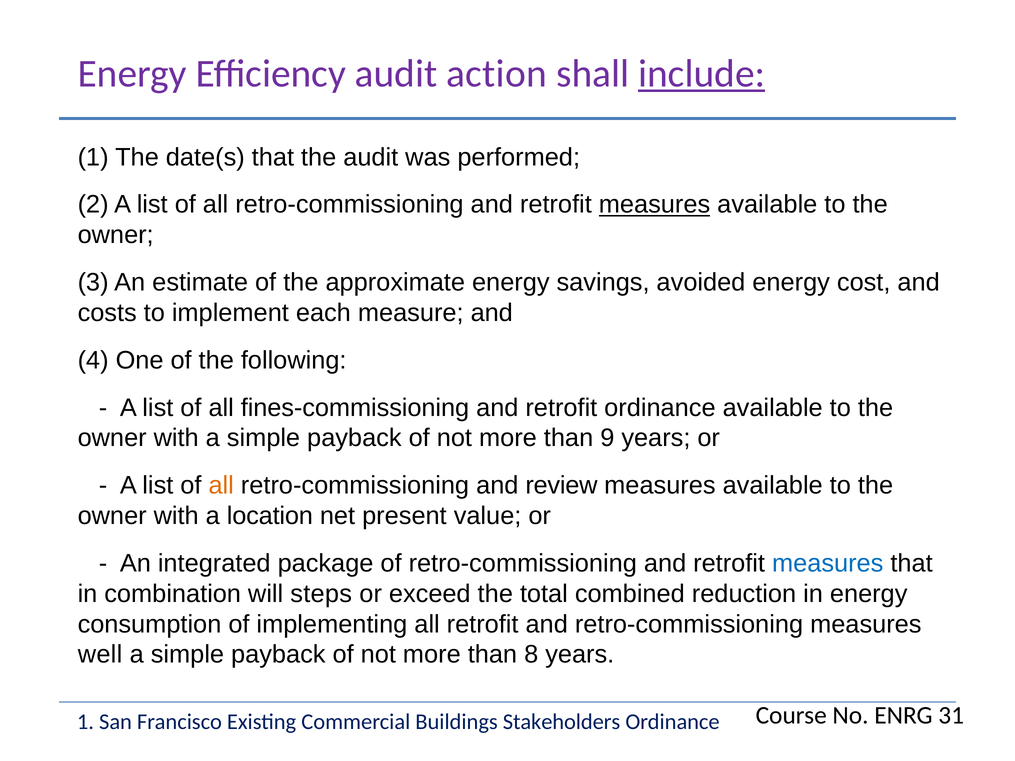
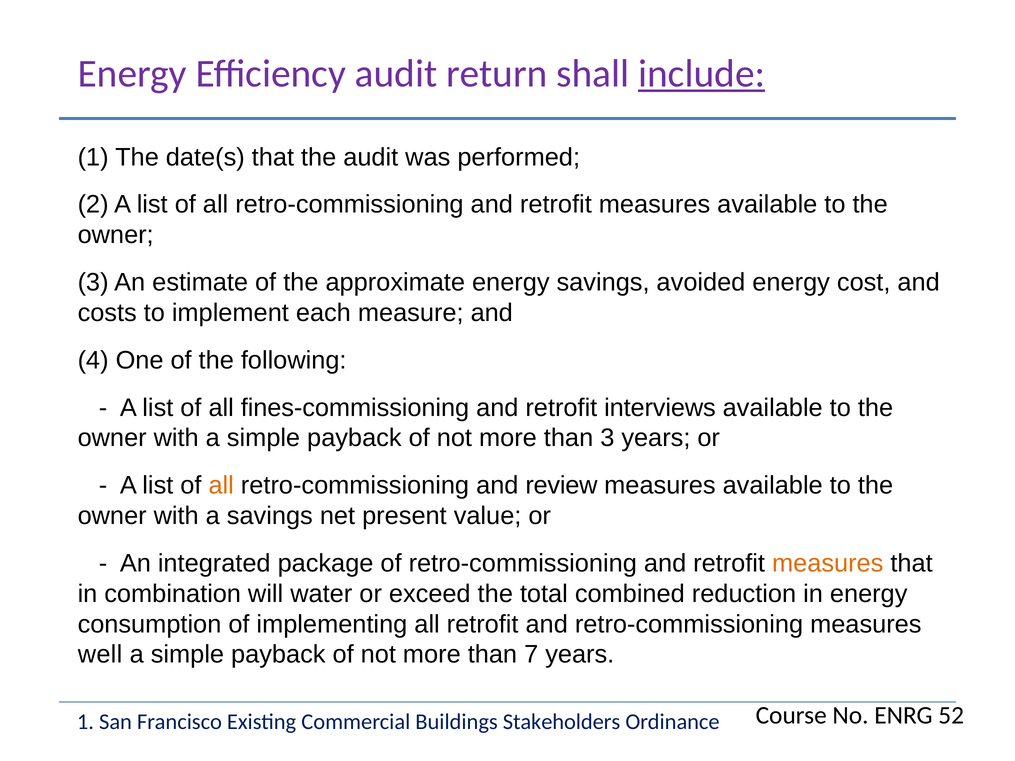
action: action -> return
measures at (655, 205) underline: present -> none
retrofit ordinance: ordinance -> interviews
than 9: 9 -> 3
a location: location -> savings
measures at (828, 563) colour: blue -> orange
steps: steps -> water
8: 8 -> 7
31: 31 -> 52
